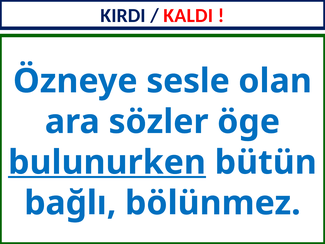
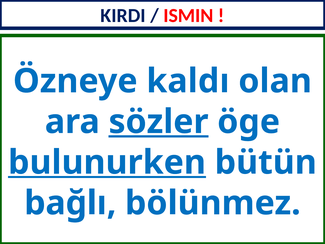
KALDI: KALDI -> ISMIN
sesle: sesle -> kaldı
sözler underline: none -> present
